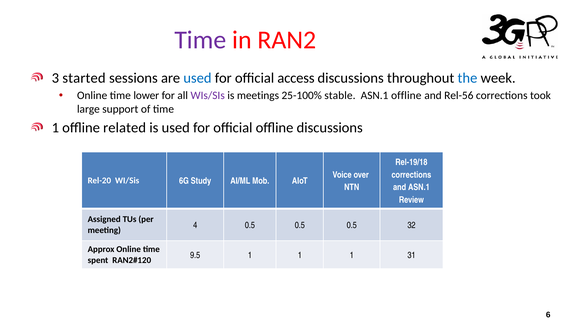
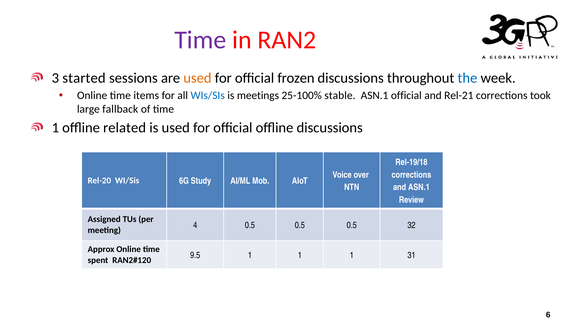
used at (197, 78) colour: blue -> orange
access: access -> frozen
lower: lower -> items
WIs/SIs colour: purple -> blue
ASN.1 offline: offline -> official
Rel-56: Rel-56 -> Rel-21
support: support -> fallback
